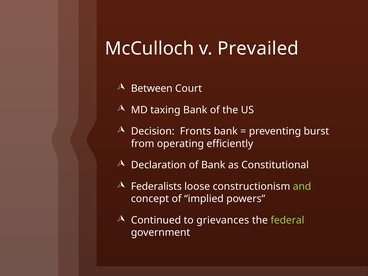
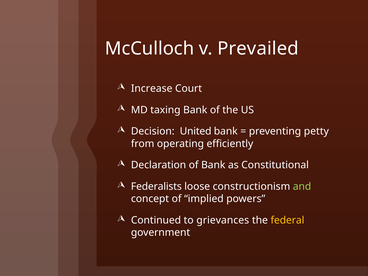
Between: Between -> Increase
Fronts: Fronts -> United
burst: burst -> petty
federal colour: light green -> yellow
